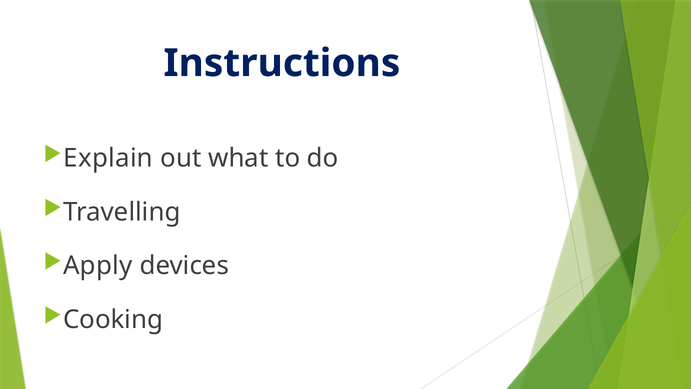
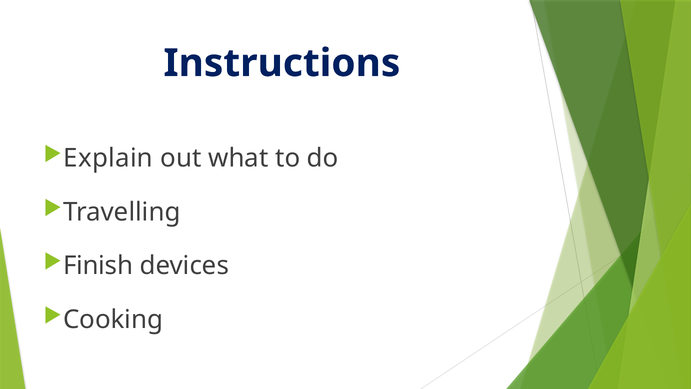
Apply: Apply -> Finish
